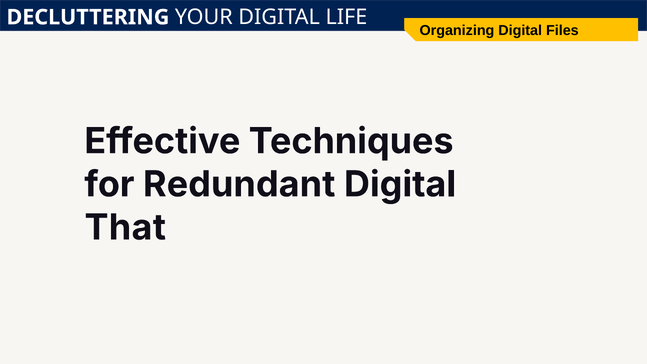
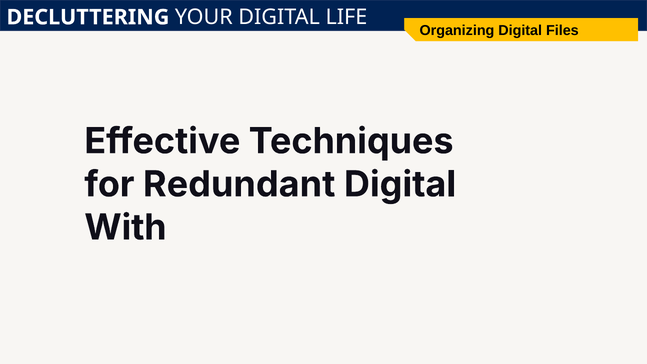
That: That -> With
